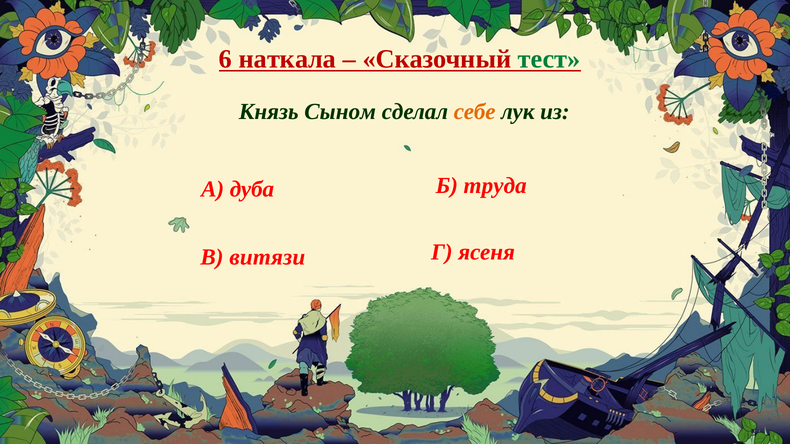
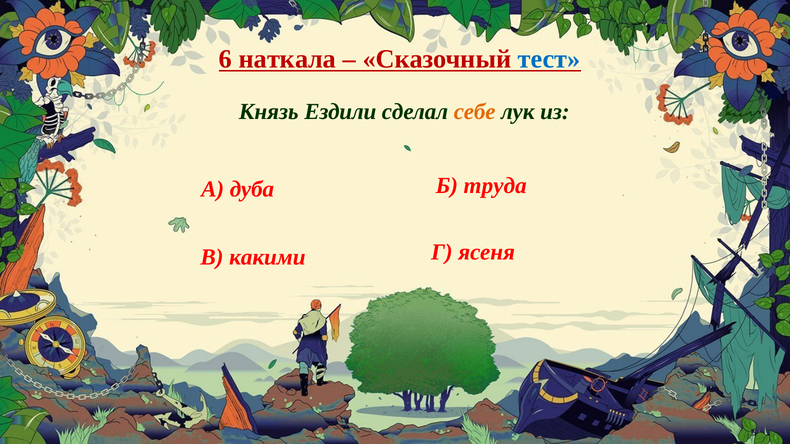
тест colour: green -> blue
Сыном: Сыном -> Ездили
витязи: витязи -> какими
